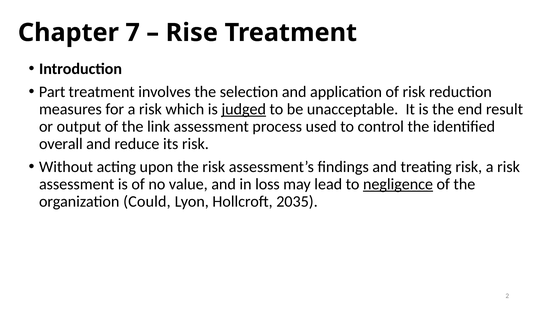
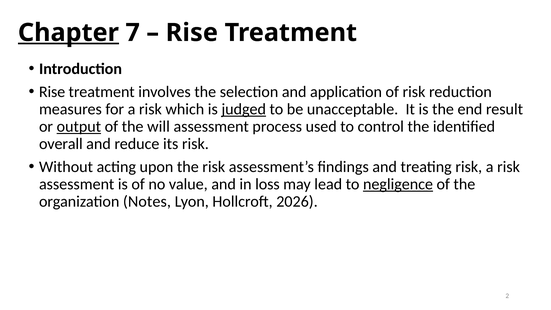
Chapter underline: none -> present
Part at (52, 92): Part -> Rise
output underline: none -> present
link: link -> will
Could: Could -> Notes
2035: 2035 -> 2026
